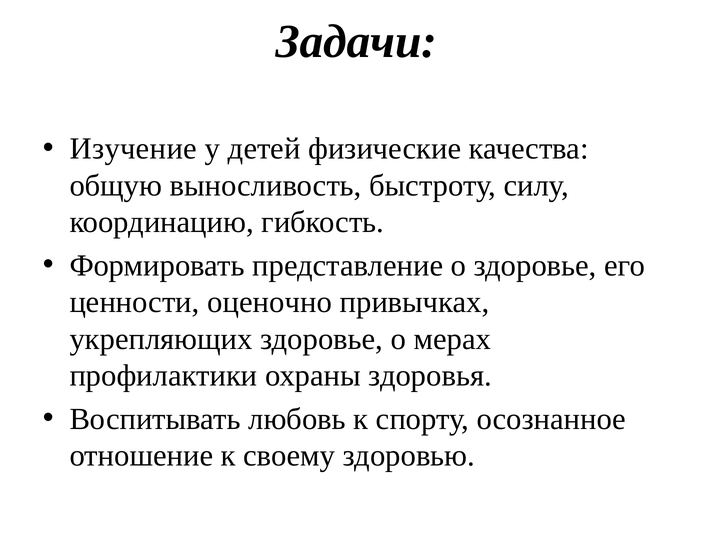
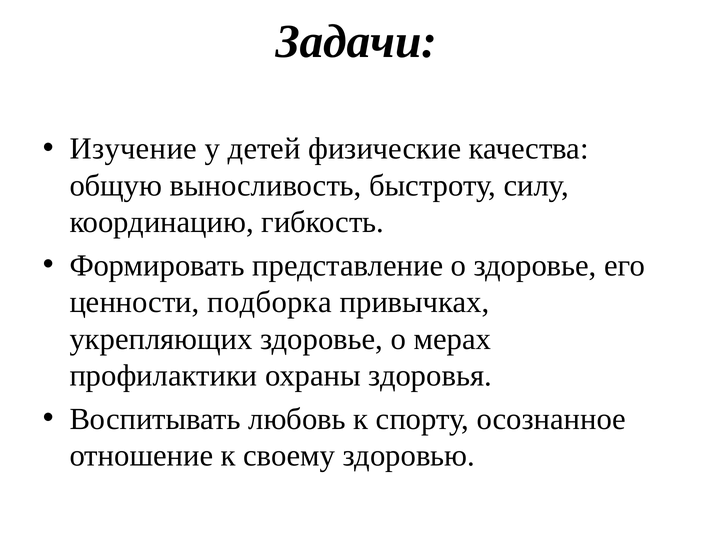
оценочно: оценочно -> подборка
